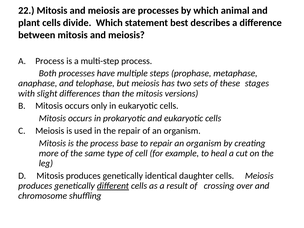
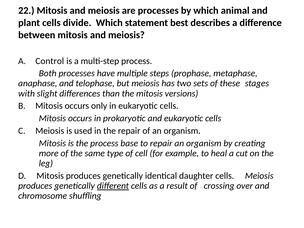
A Process: Process -> Control
